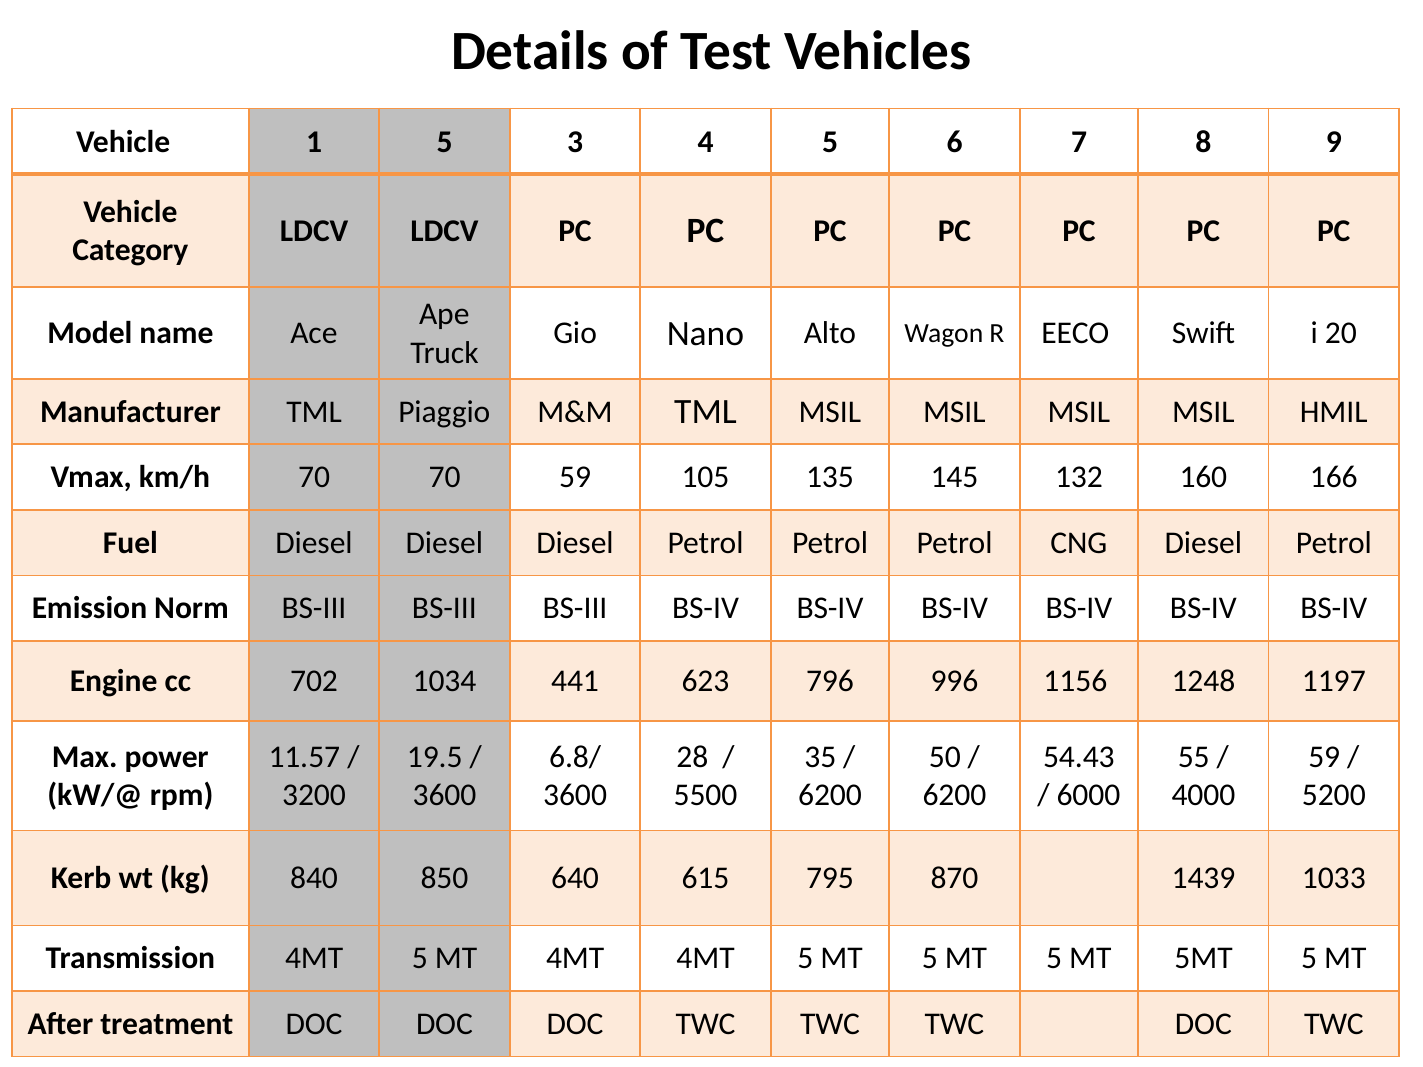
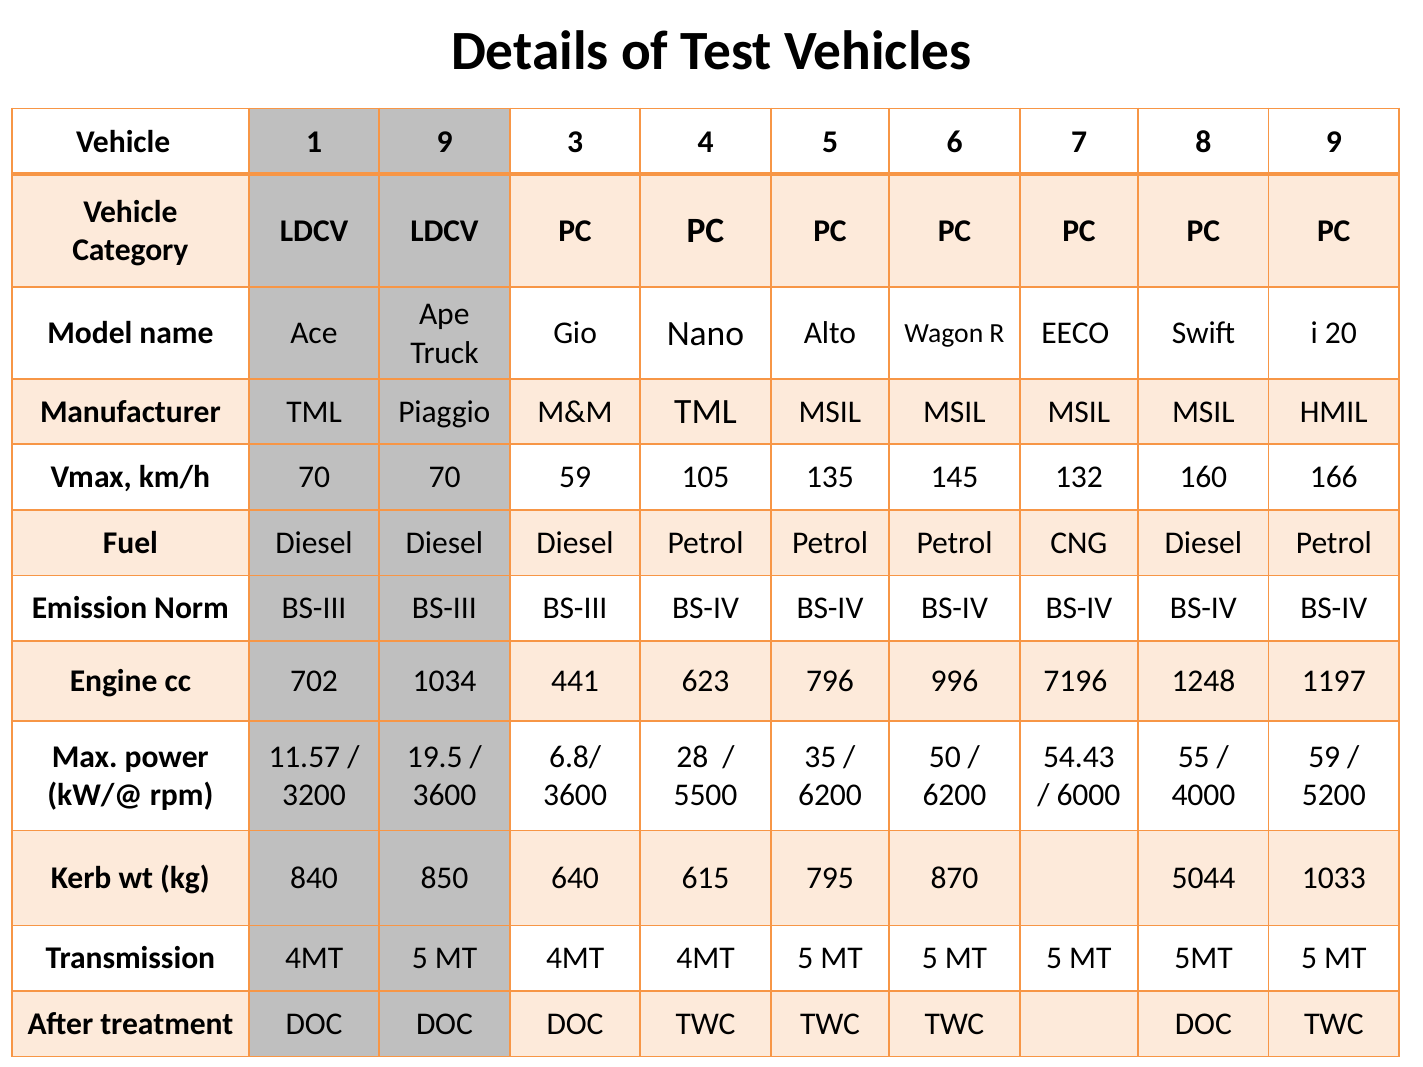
1 5: 5 -> 9
1156: 1156 -> 7196
1439: 1439 -> 5044
